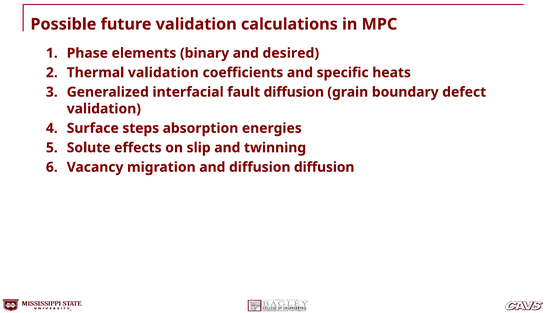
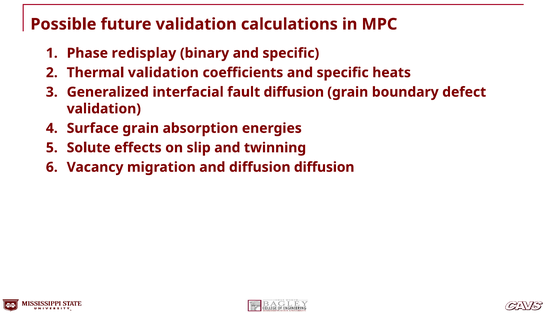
elements: elements -> redisplay
binary and desired: desired -> specific
Surface steps: steps -> grain
